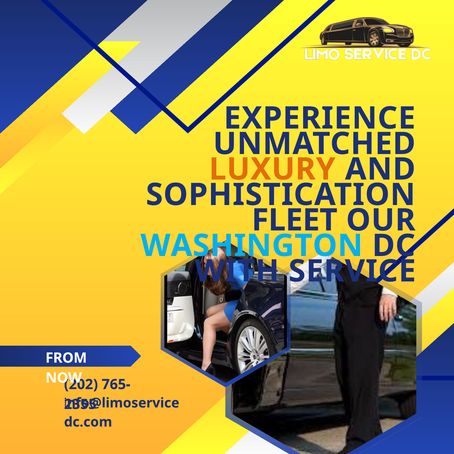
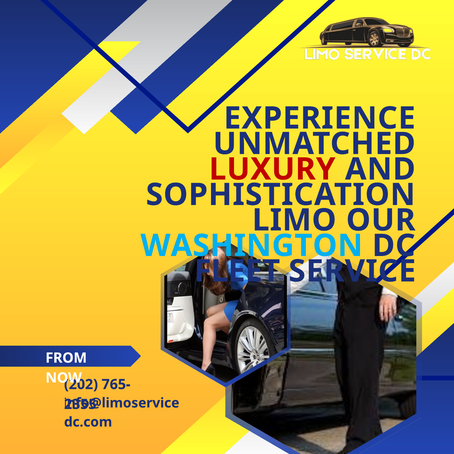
LUXURY colour: orange -> red
FLEET: FLEET -> LIMO
WITH: WITH -> FLEET
